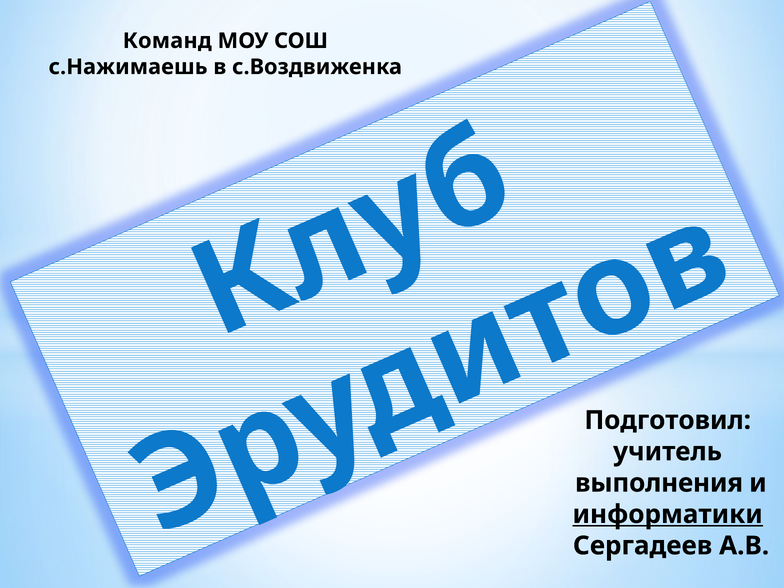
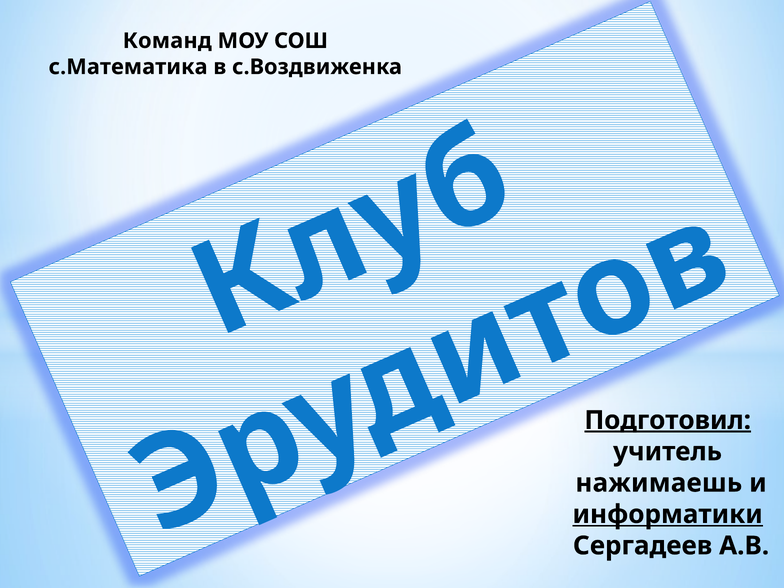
с.Нажимаешь: с.Нажимаешь -> с.Математика
Подготовил underline: none -> present
выполнения: выполнения -> нажимаешь
